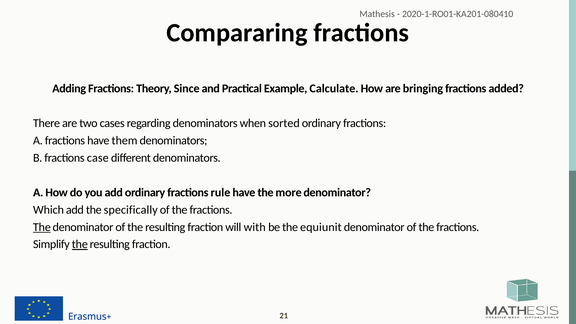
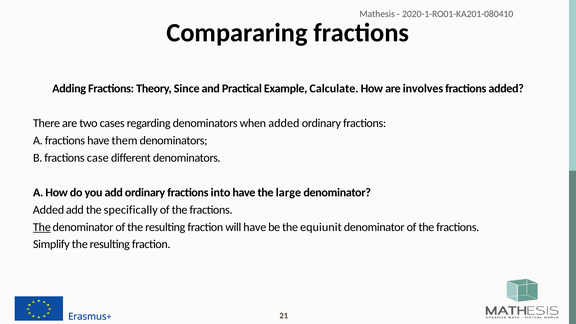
bringing: bringing -> involves
when sorted: sorted -> added
rule: rule -> into
more: more -> large
Which at (48, 210): Which -> Added
will with: with -> have
the at (80, 244) underline: present -> none
